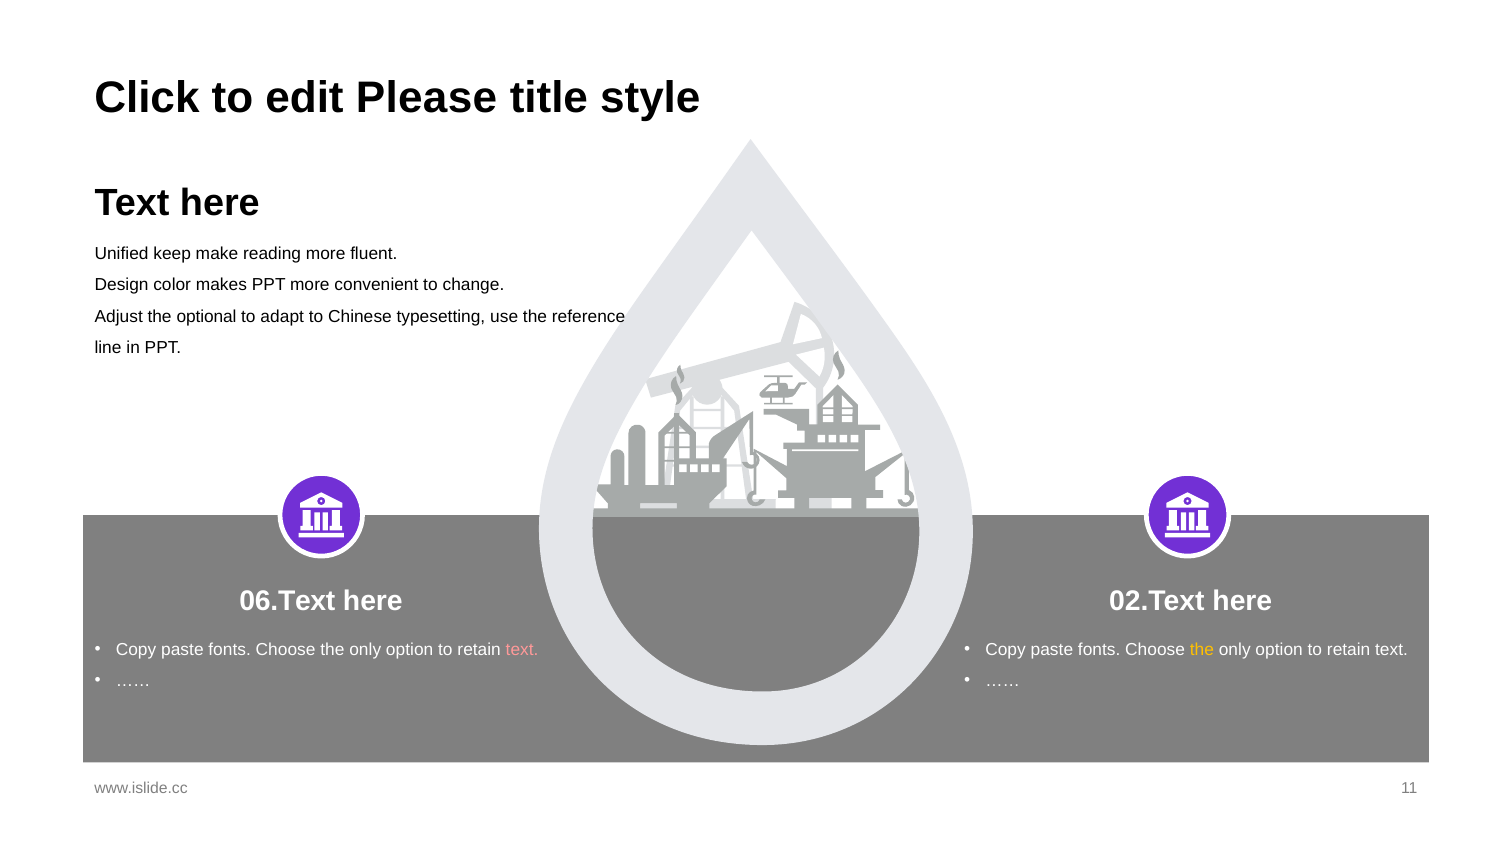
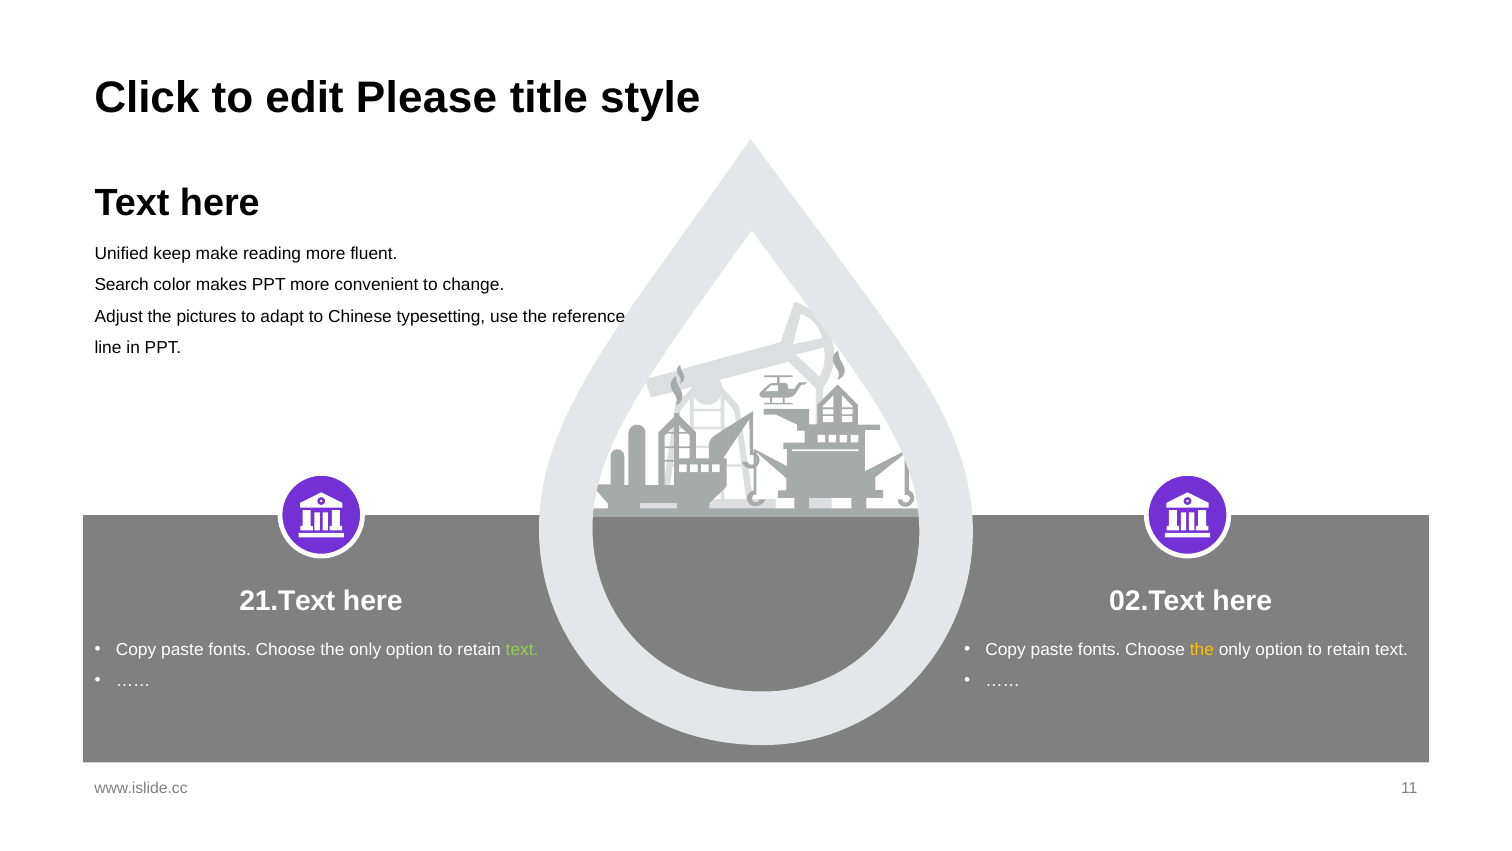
Design: Design -> Search
optional: optional -> pictures
06.Text: 06.Text -> 21.Text
text at (522, 650) colour: pink -> light green
